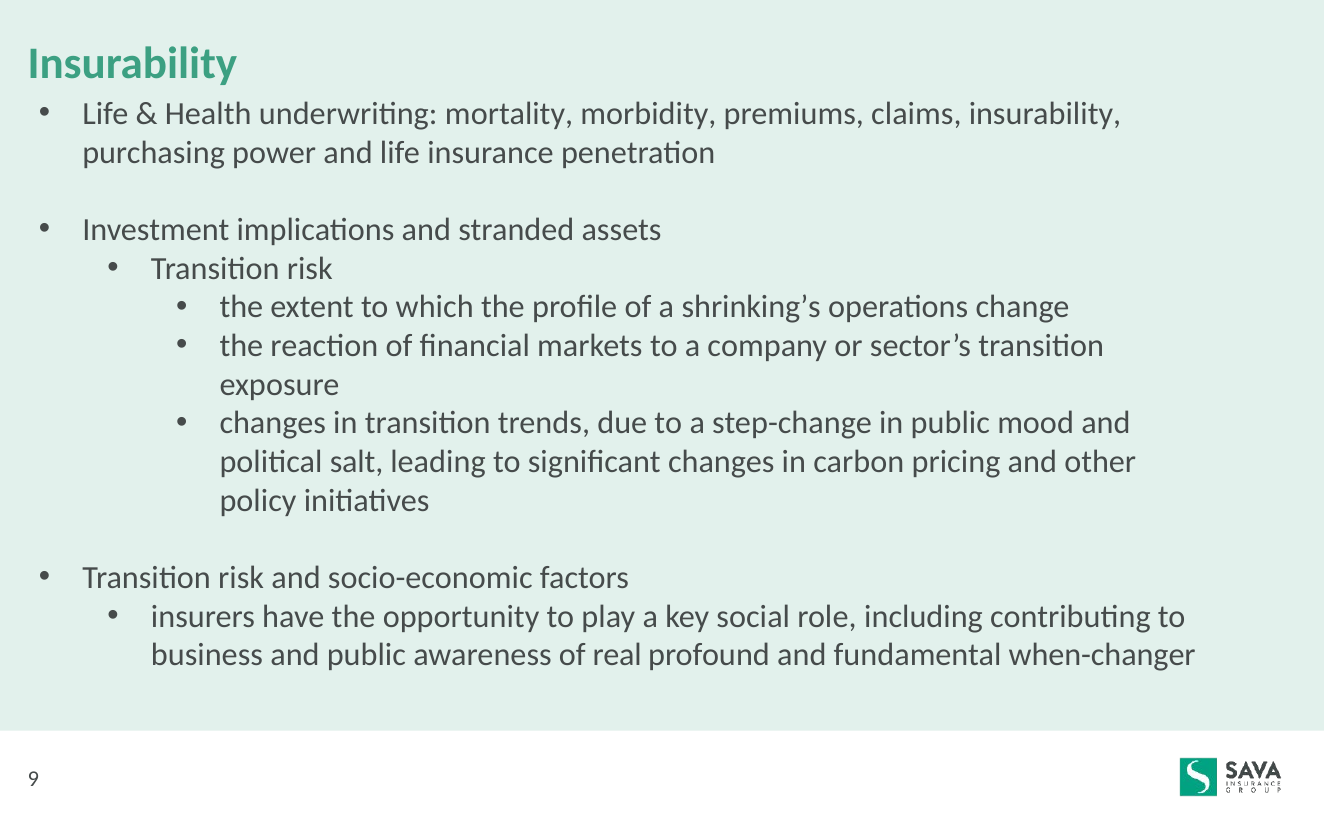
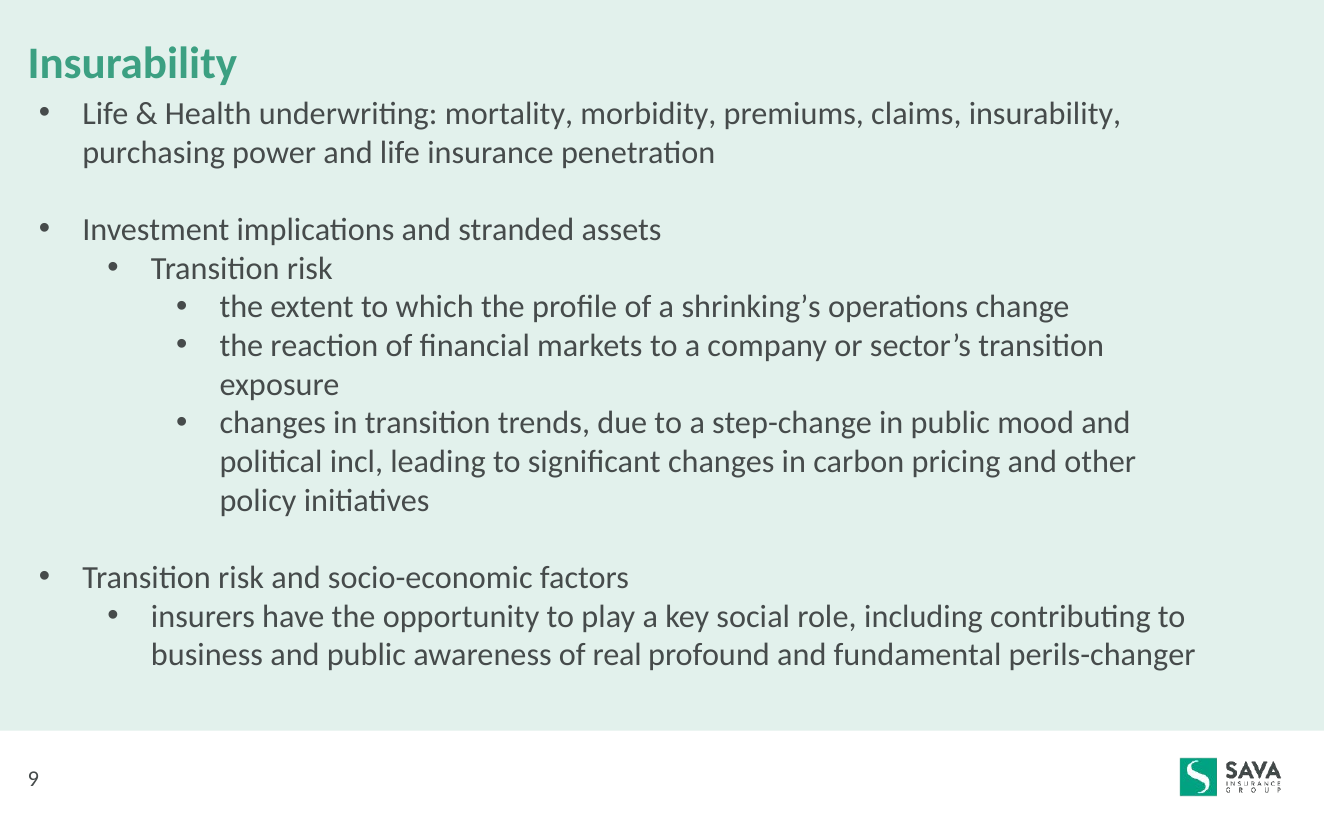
salt: salt -> incl
when-changer: when-changer -> perils-changer
